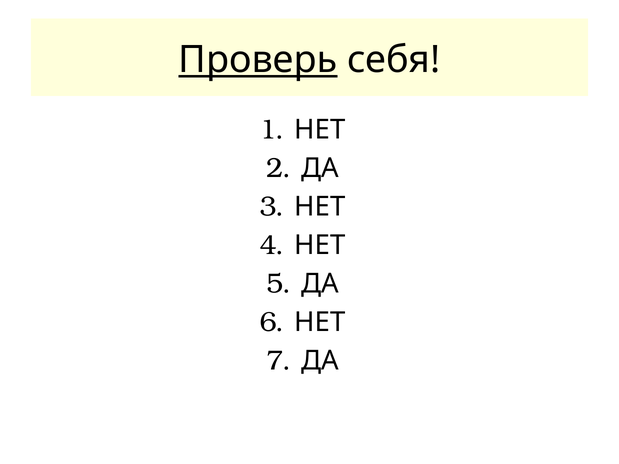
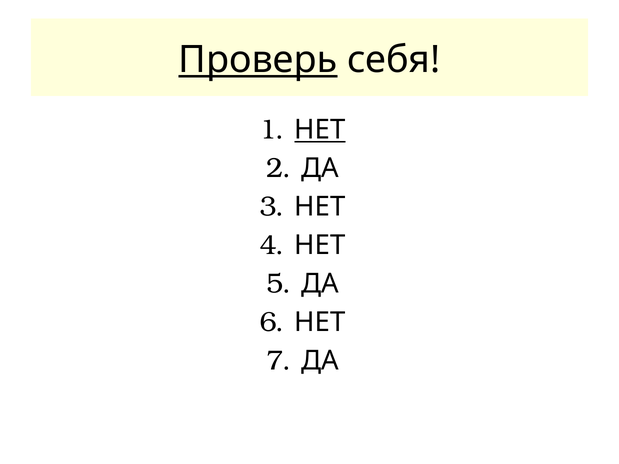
НЕТ at (320, 130) underline: none -> present
